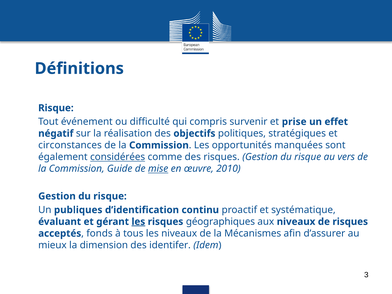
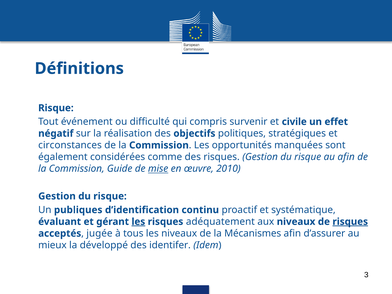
prise: prise -> civile
considérées underline: present -> none
au vers: vers -> afin
géographiques: géographiques -> adéquatement
risques at (350, 222) underline: none -> present
fonds: fonds -> jugée
dimension: dimension -> développé
